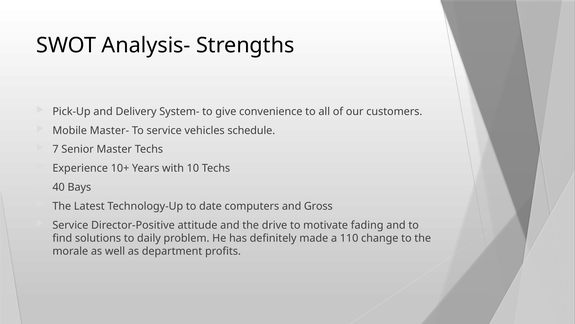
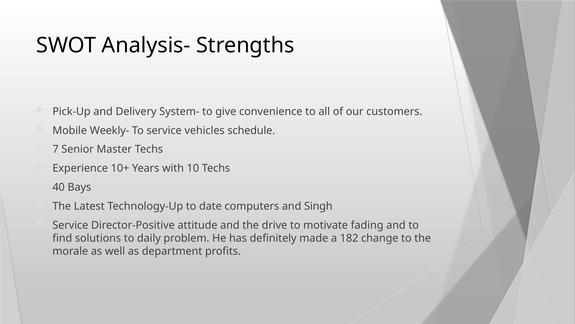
Master-: Master- -> Weekly-
Gross: Gross -> Singh
110: 110 -> 182
